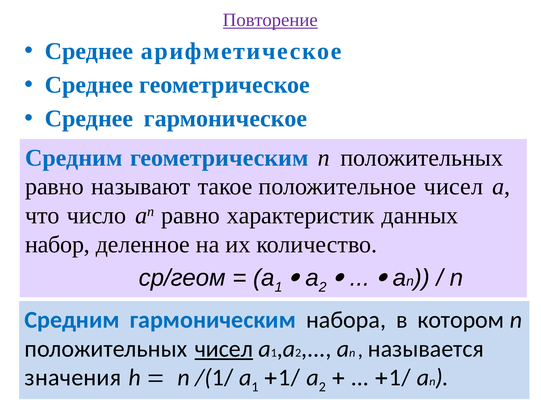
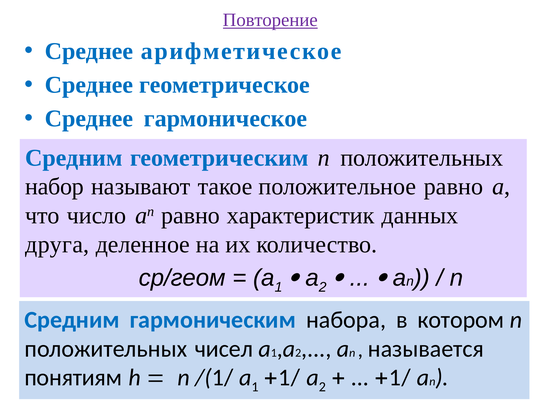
равно at (54, 187): равно -> набор
положительное чисел: чисел -> равно
набор: набор -> друга
чисел at (224, 349) underline: present -> none
значения: значения -> понятиям
